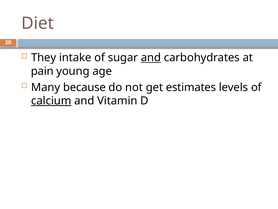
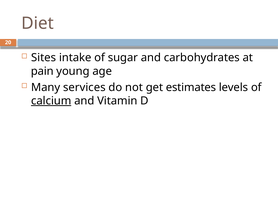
They: They -> Sites
and at (151, 58) underline: present -> none
because: because -> services
